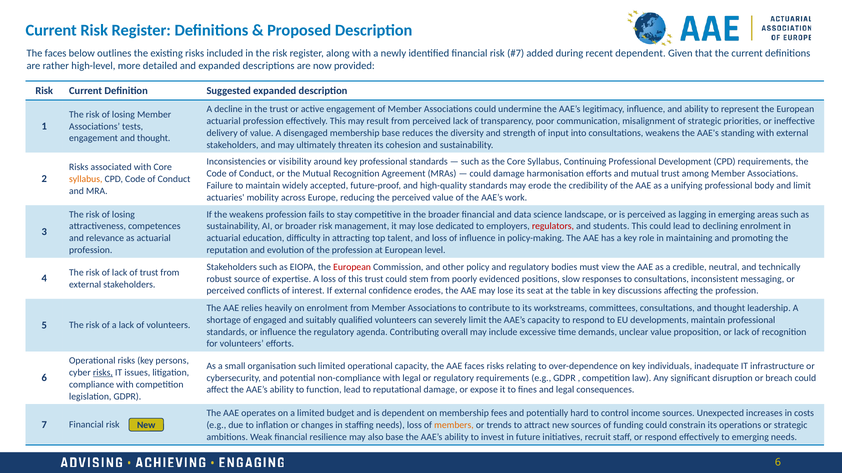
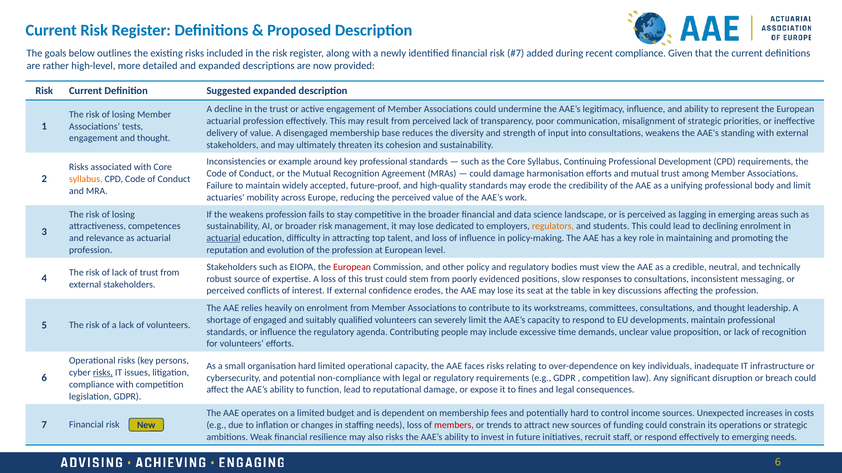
The faces: faces -> goals
recent dependent: dependent -> compliance
visibility: visibility -> example
regulators colour: red -> orange
actuarial at (224, 238) underline: none -> present
overall: overall -> people
organisation such: such -> hard
members colour: orange -> red
also base: base -> risks
